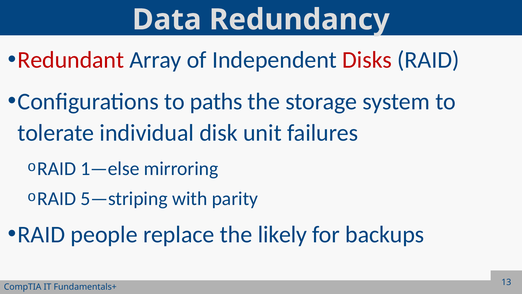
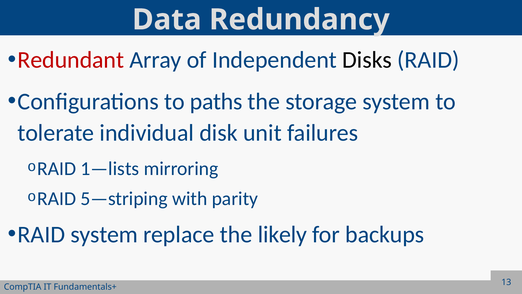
Disks colour: red -> black
1—else: 1—else -> 1—lists
RAID people: people -> system
